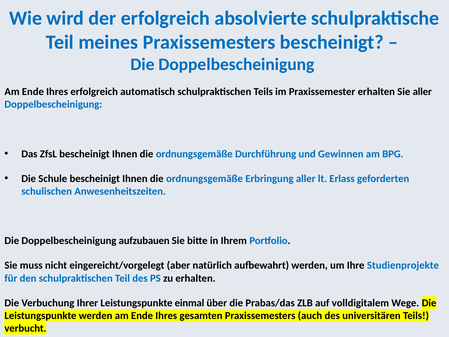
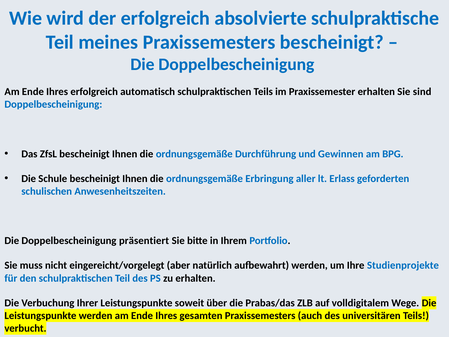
Sie aller: aller -> sind
aufzubauen: aufzubauen -> präsentiert
einmal: einmal -> soweit
